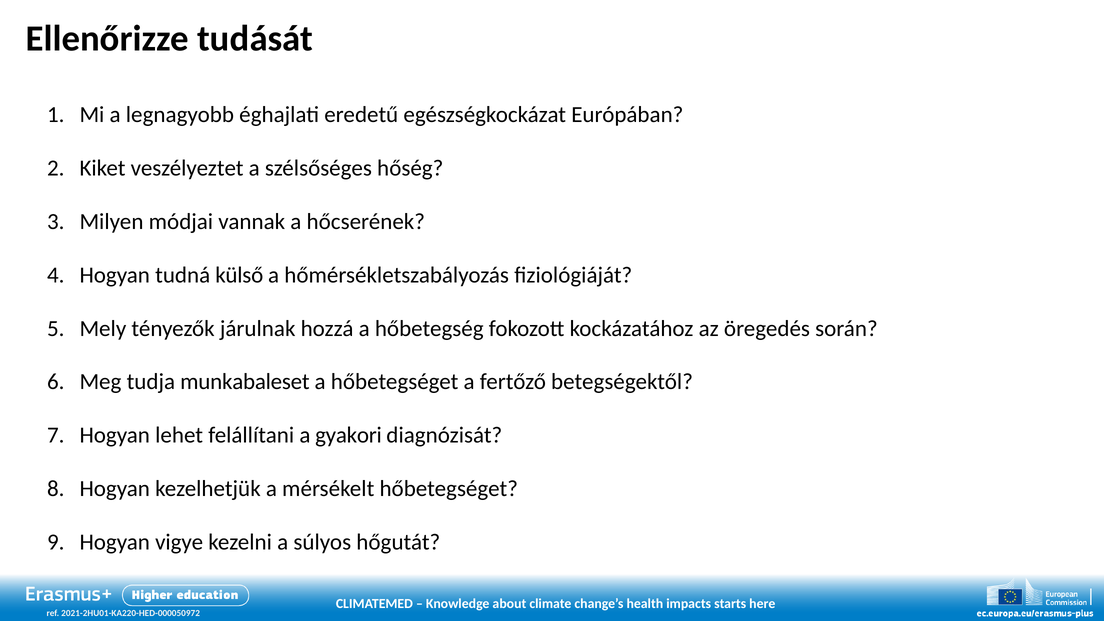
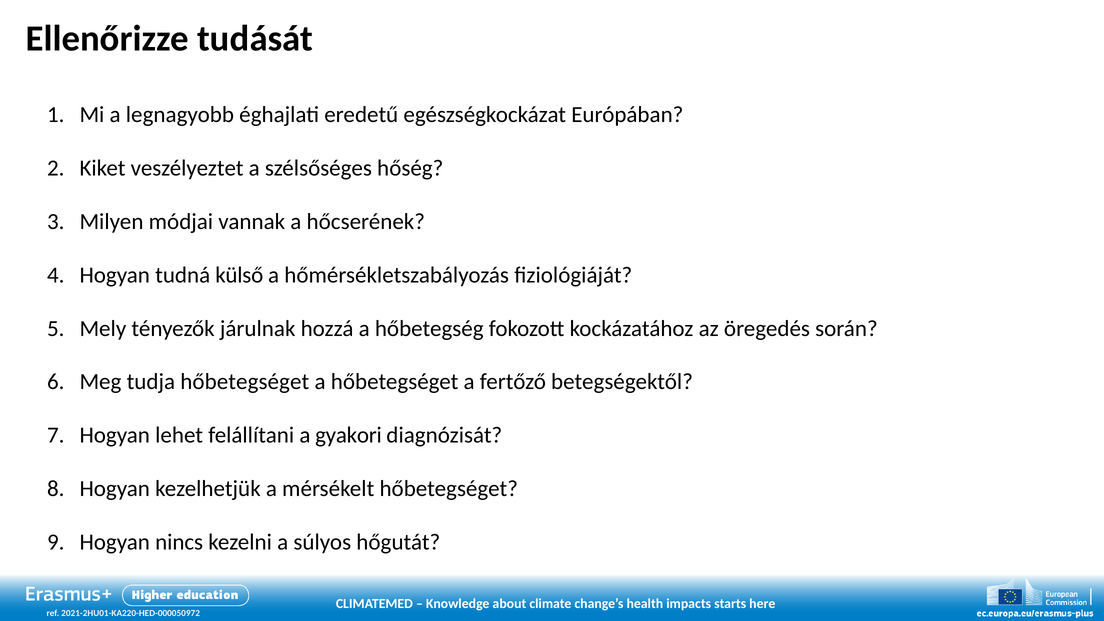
tudja munkabaleset: munkabaleset -> hőbetegséget
vigye: vigye -> nincs
